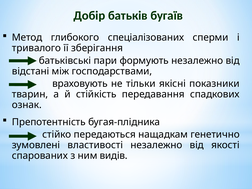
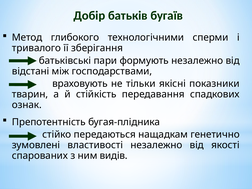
спеціалізованих: спеціалізованих -> технологічними
